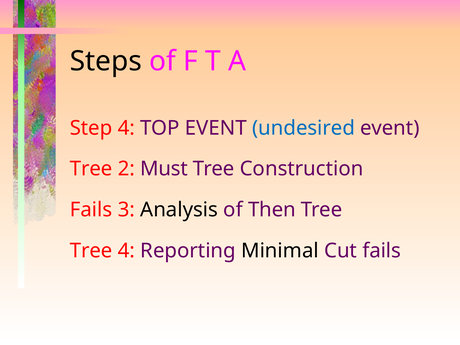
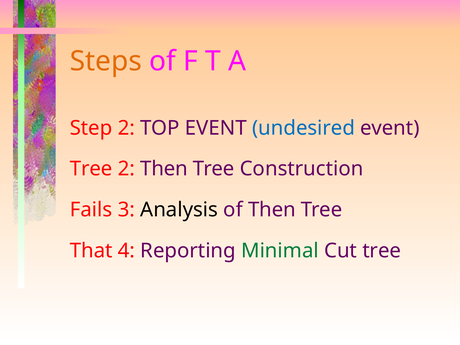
Steps colour: black -> orange
Step 4: 4 -> 2
2 Must: Must -> Then
Tree at (91, 251): Tree -> That
Minimal colour: black -> green
Cut fails: fails -> tree
